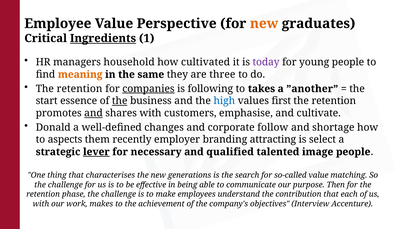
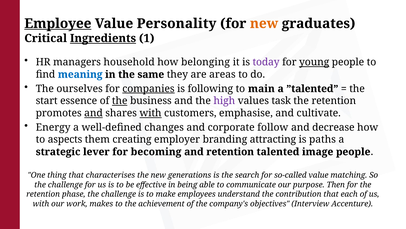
Employee underline: none -> present
Perspective: Perspective -> Personality
cultivated: cultivated -> belonging
young underline: none -> present
meaning colour: orange -> blue
three: three -> areas
retention at (80, 89): retention -> ourselves
takes: takes -> main
”another: ”another -> ”talented
high colour: blue -> purple
first: first -> task
with at (151, 113) underline: none -> present
Donald: Donald -> Energy
shortage: shortage -> decrease
recently: recently -> creating
select: select -> paths
lever underline: present -> none
necessary: necessary -> becoming
and qualified: qualified -> retention
